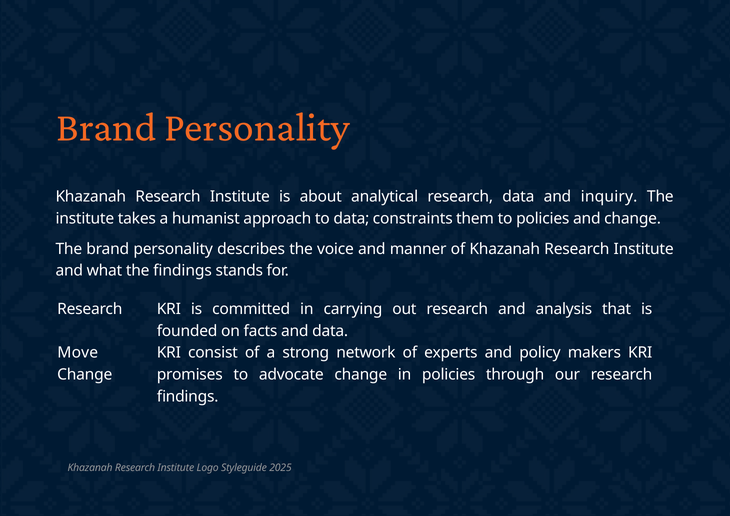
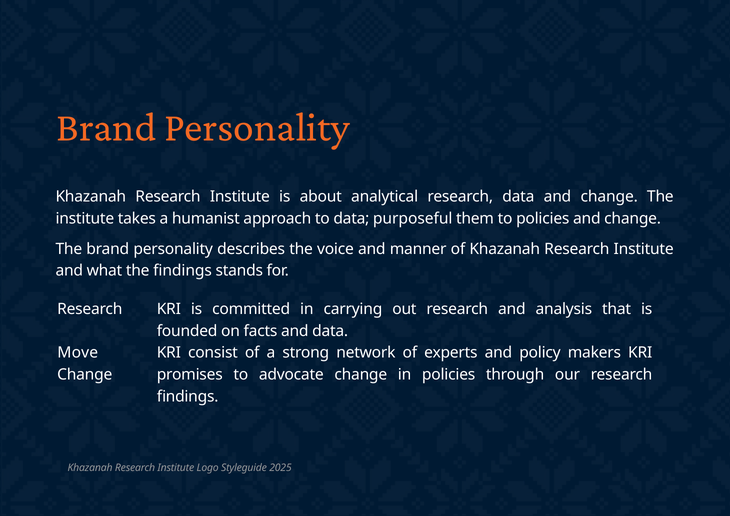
data and inquiry: inquiry -> change
constraints: constraints -> purposeful
